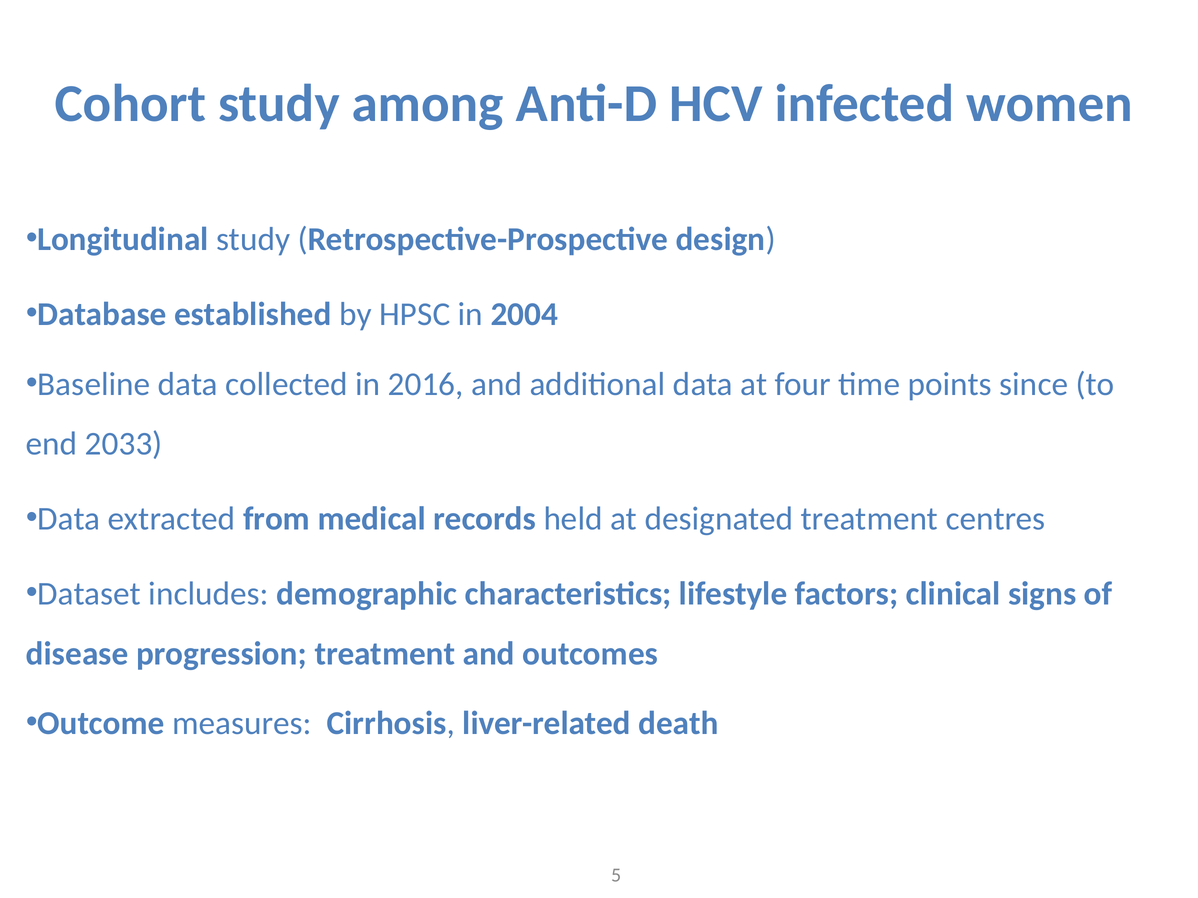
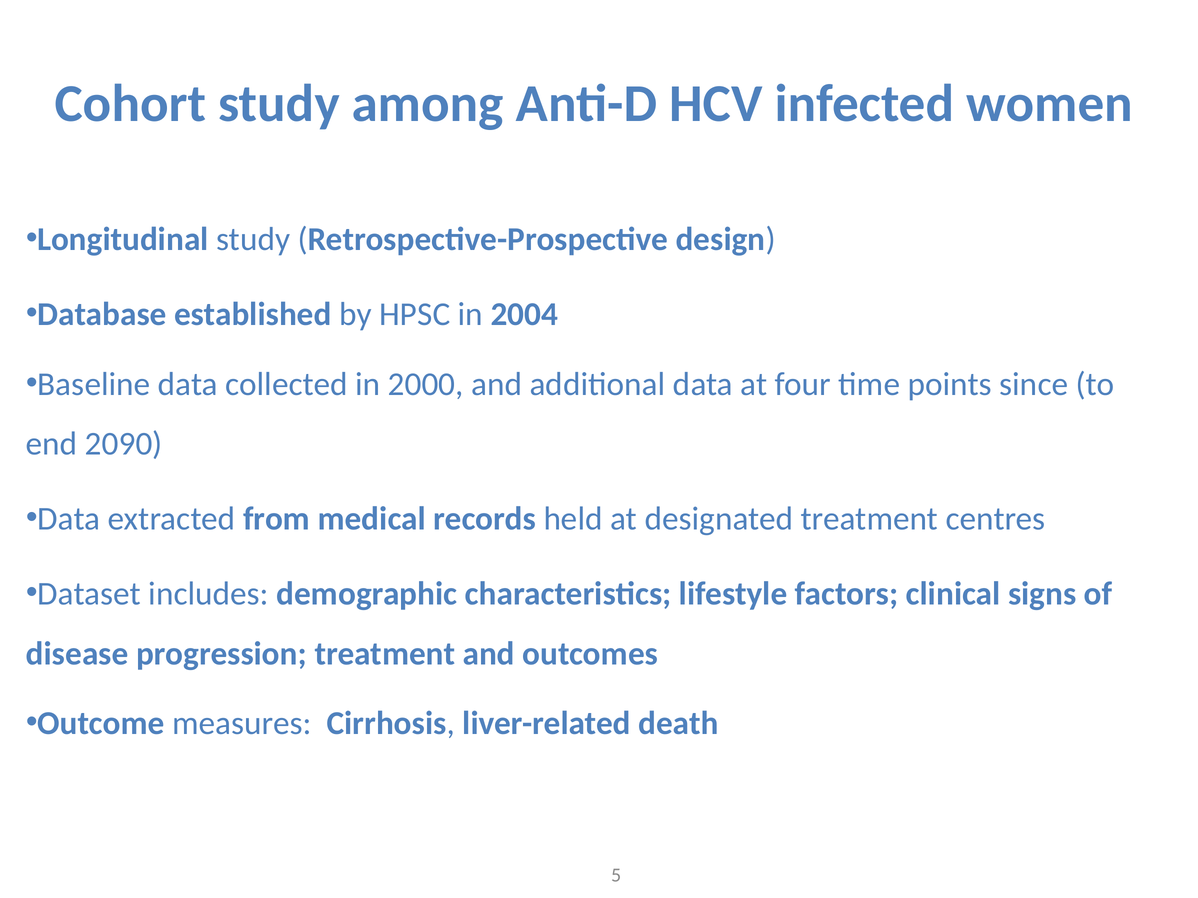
2016: 2016 -> 2000
2033: 2033 -> 2090
